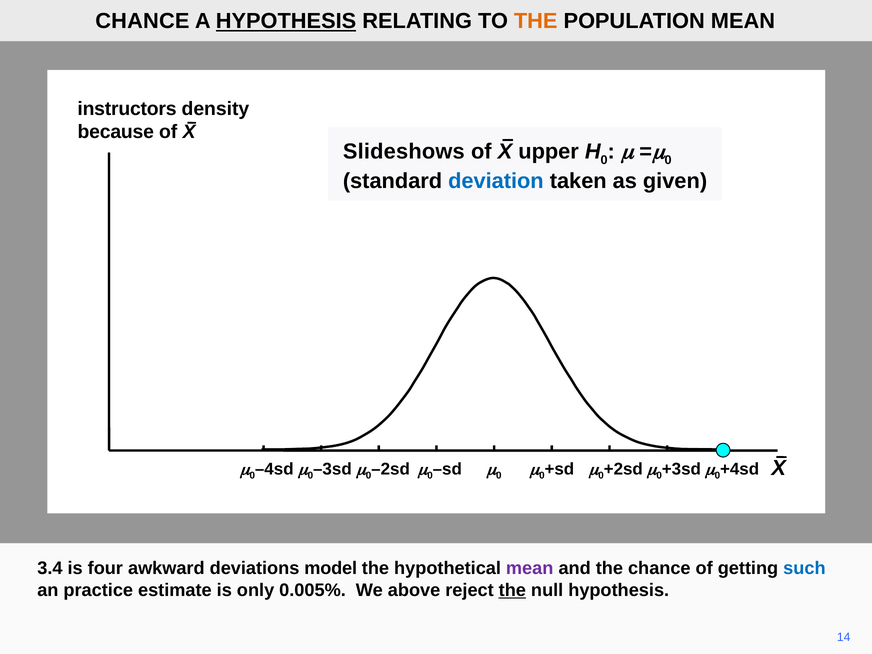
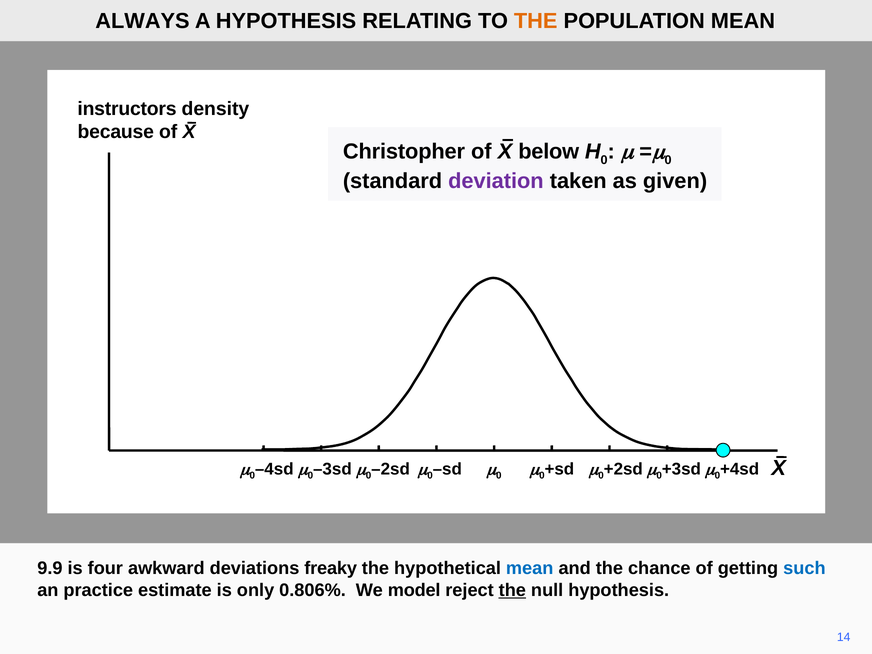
CHANCE at (142, 21): CHANCE -> ALWAYS
HYPOTHESIS at (286, 21) underline: present -> none
Slideshows: Slideshows -> Christopher
upper: upper -> below
deviation colour: blue -> purple
3.4: 3.4 -> 9.9
model: model -> freaky
mean at (530, 568) colour: purple -> blue
0.005%: 0.005% -> 0.806%
above: above -> model
